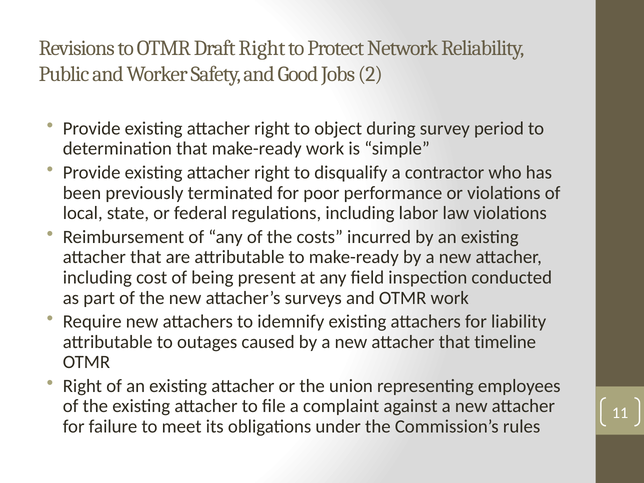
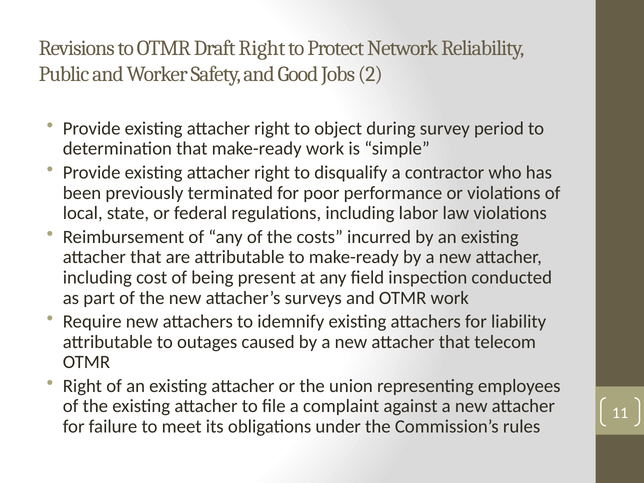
timeline: timeline -> telecom
